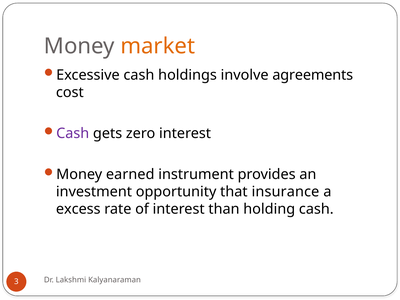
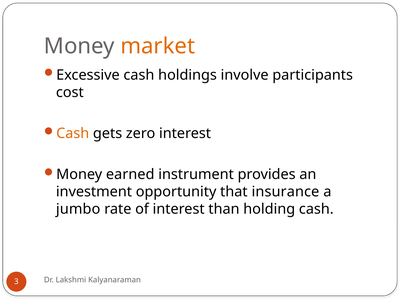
agreements: agreements -> participants
Cash at (73, 133) colour: purple -> orange
excess: excess -> jumbo
